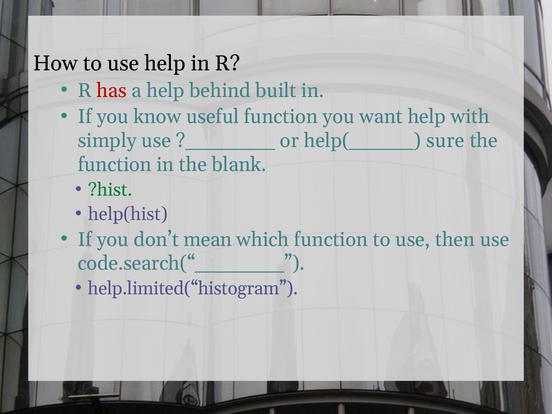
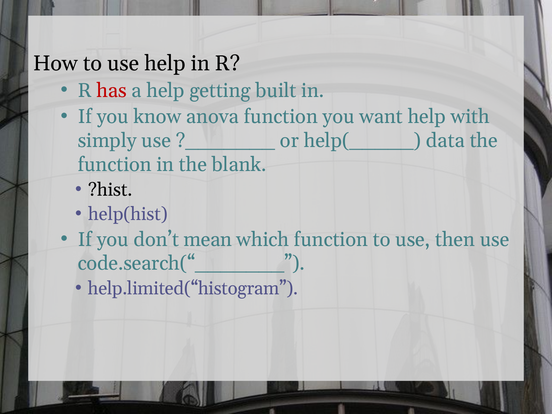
behind: behind -> getting
useful: useful -> anova
sure: sure -> data
?hist colour: green -> black
